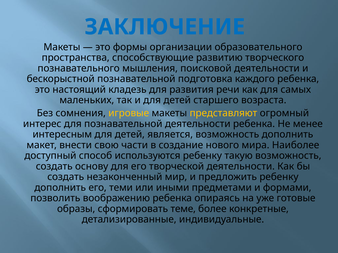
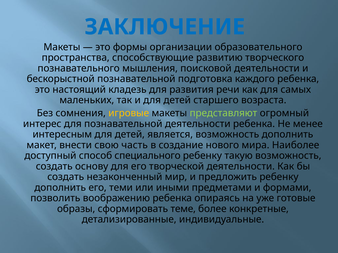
представляют colour: yellow -> light green
части: части -> часть
используются: используются -> специального
